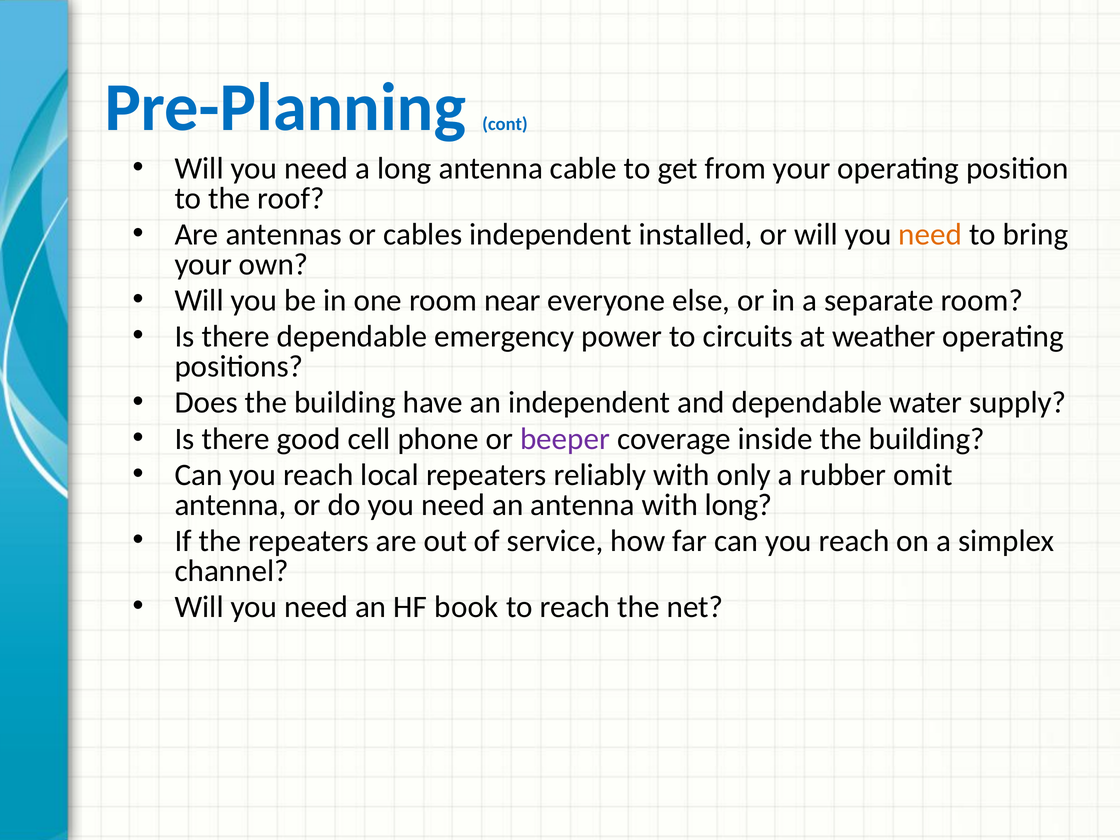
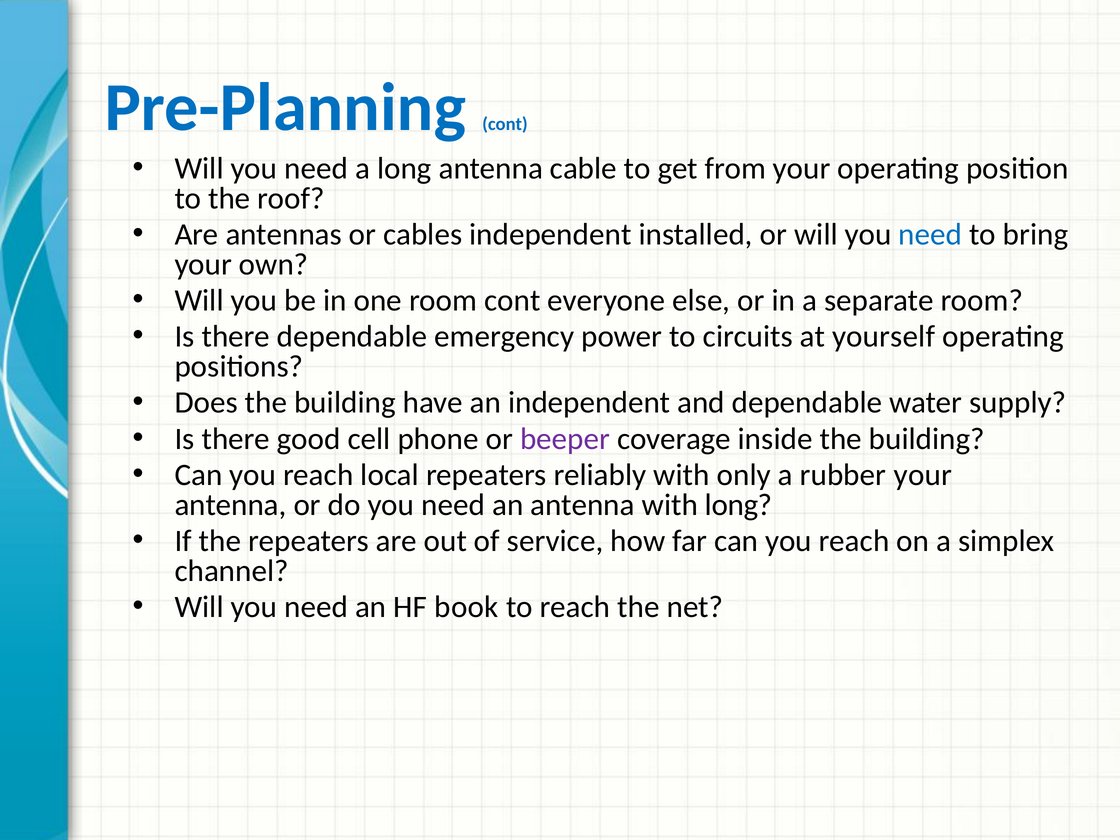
need at (930, 235) colour: orange -> blue
room near: near -> cont
weather: weather -> yourself
rubber omit: omit -> your
